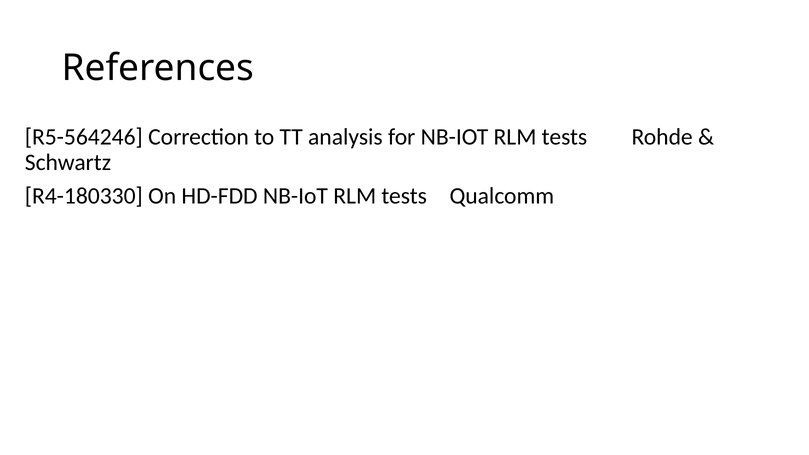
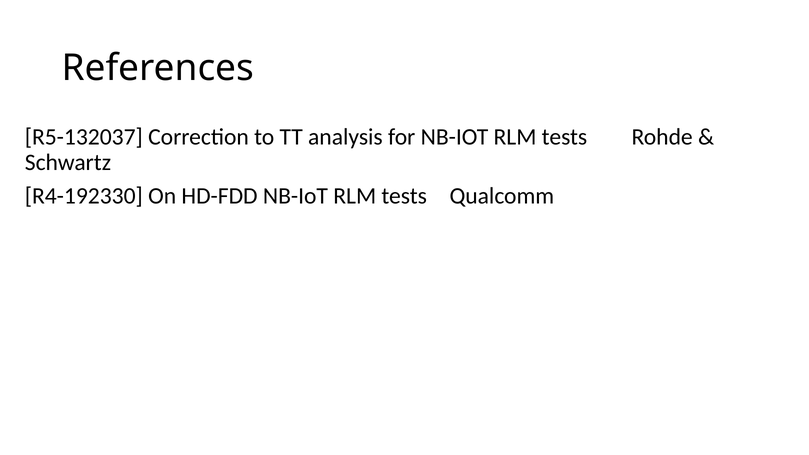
R5-564246: R5-564246 -> R5-132037
R4-180330: R4-180330 -> R4-192330
